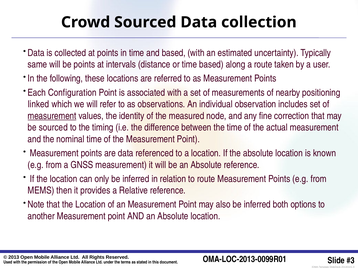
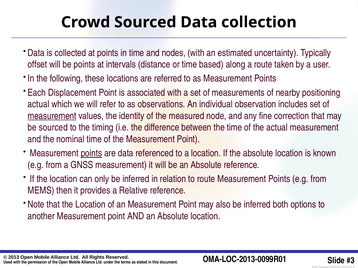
and based: based -> nodes
same: same -> offset
Configuration: Configuration -> Displacement
linked at (38, 104): linked -> actual
points at (91, 153) underline: none -> present
